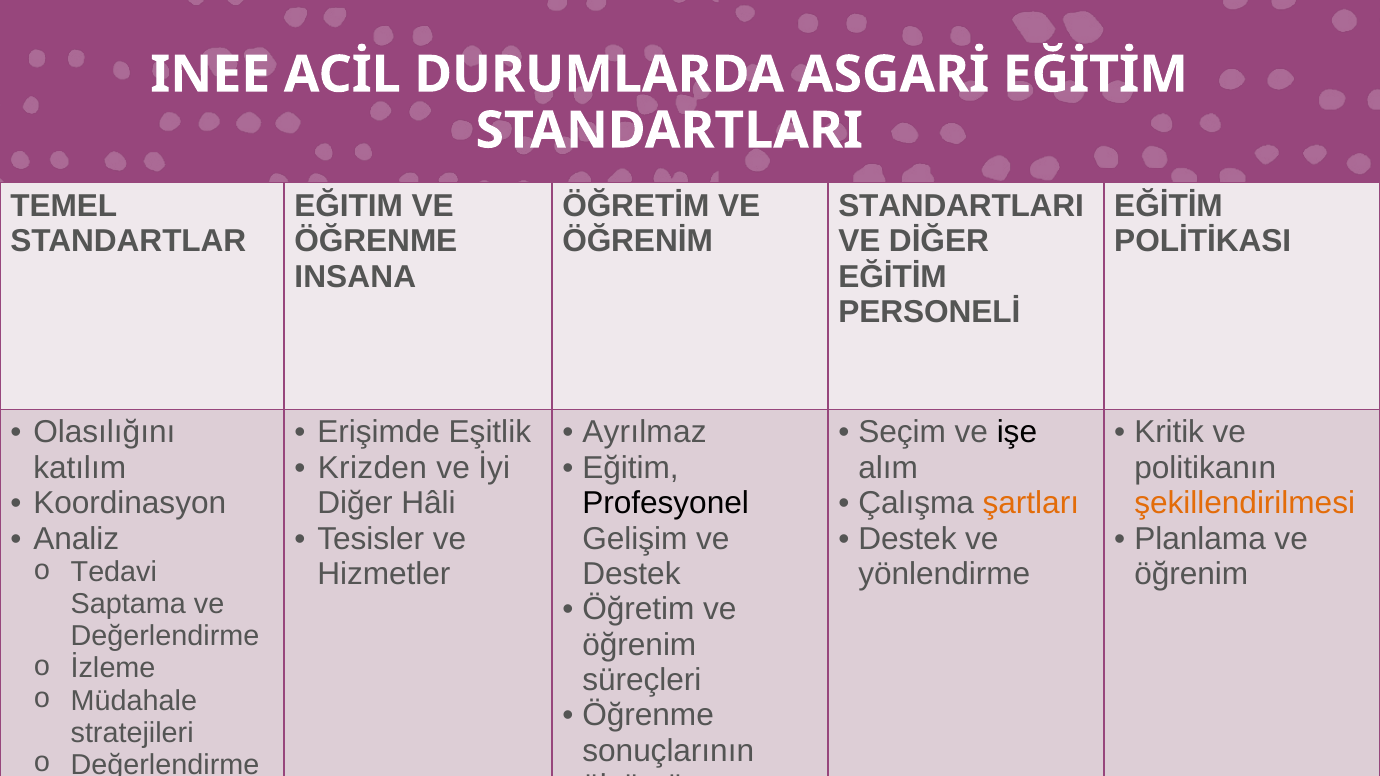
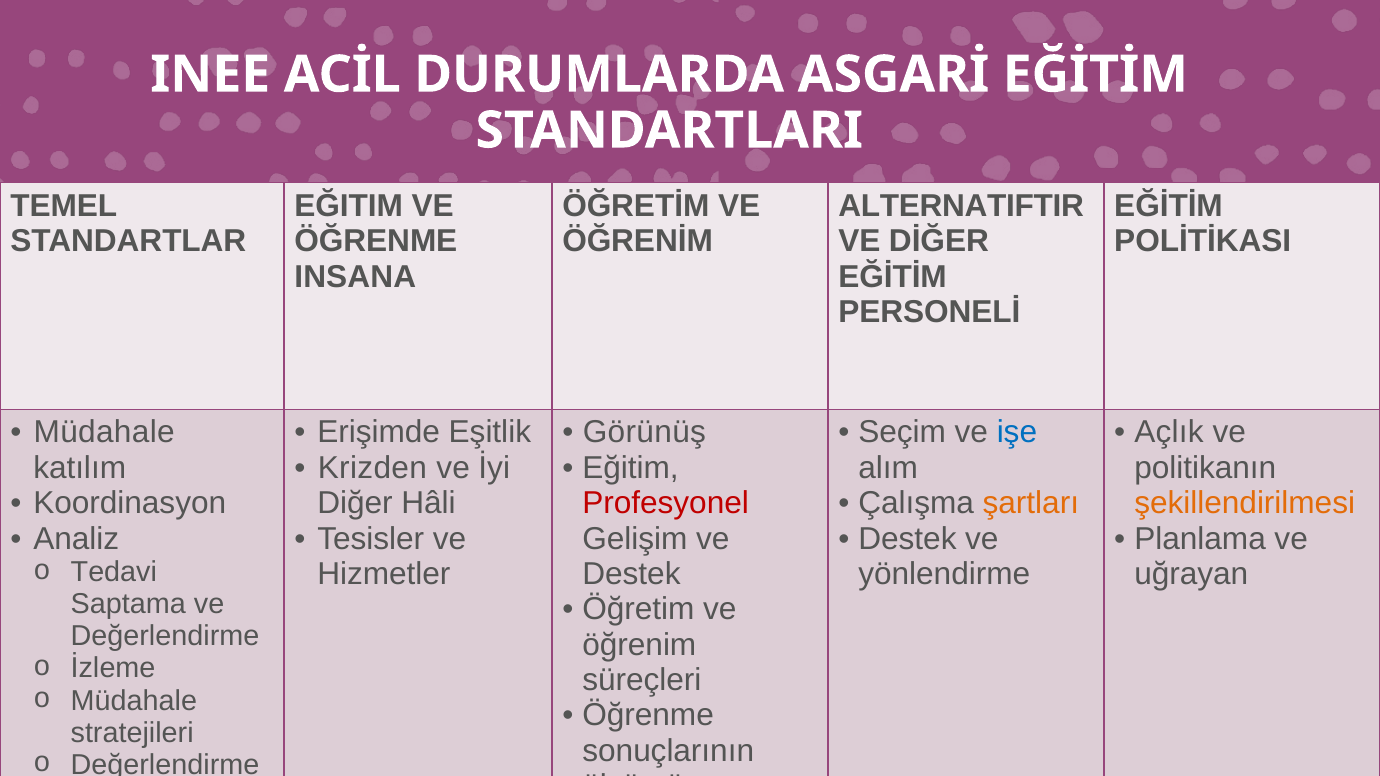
STANDARTLARI at (961, 206): STANDARTLARI -> ALTERNATIFTIR
Olasılığını at (104, 433): Olasılığını -> Müdahale
Ayrılmaz: Ayrılmaz -> Görünüş
işe colour: black -> blue
Kritik: Kritik -> Açlık
Profesyonel colour: black -> red
öğrenim at (1191, 574): öğrenim -> uğrayan
